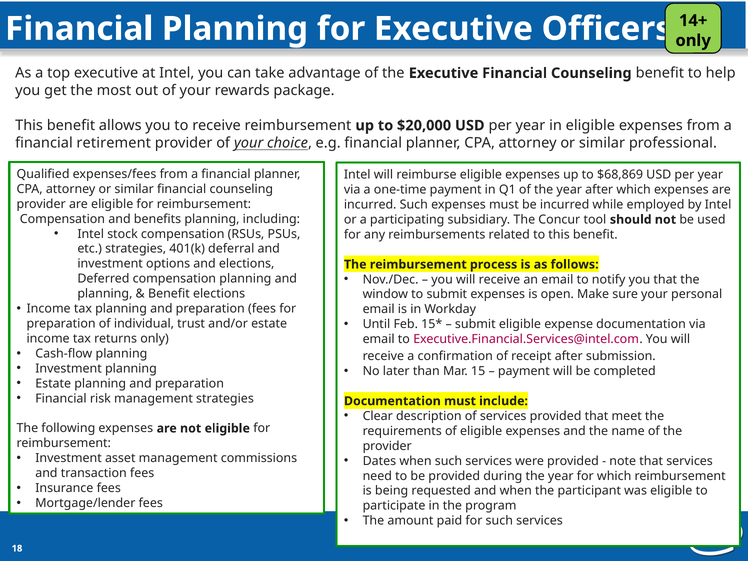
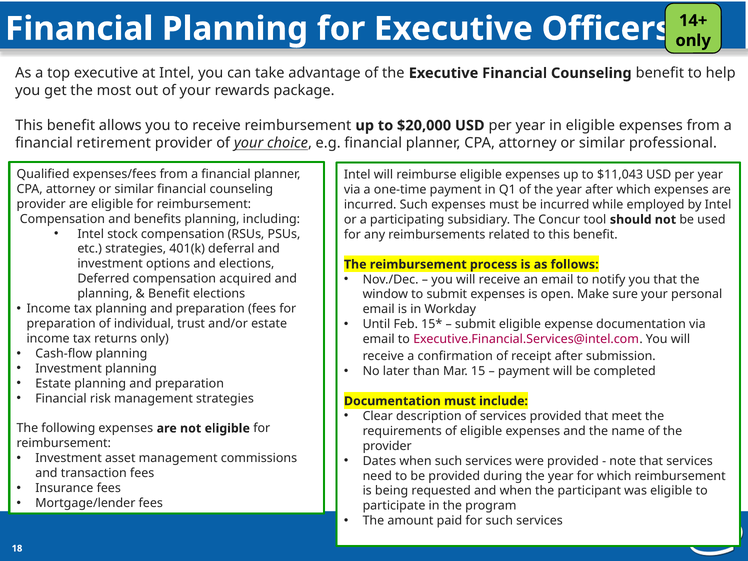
$68,869: $68,869 -> $11,043
compensation planning: planning -> acquired
